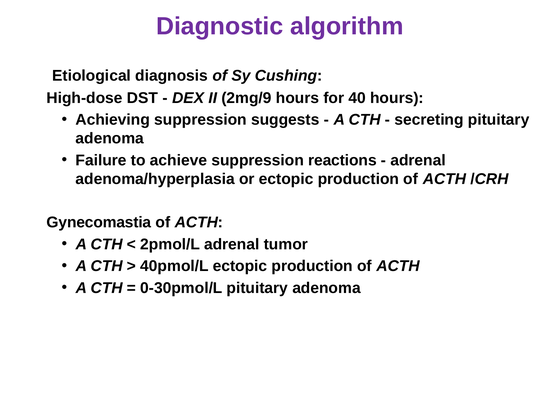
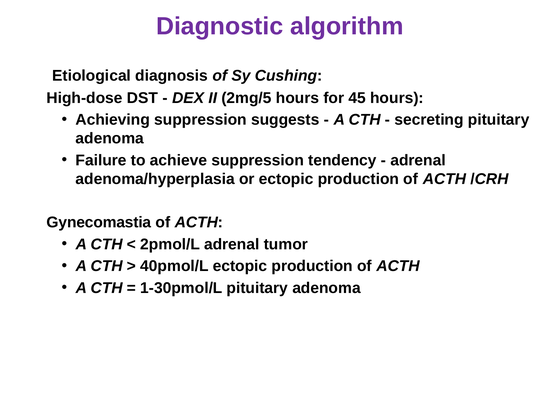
2mg/9: 2mg/9 -> 2mg/5
40: 40 -> 45
reactions: reactions -> tendency
0-30pmol/L: 0-30pmol/L -> 1-30pmol/L
